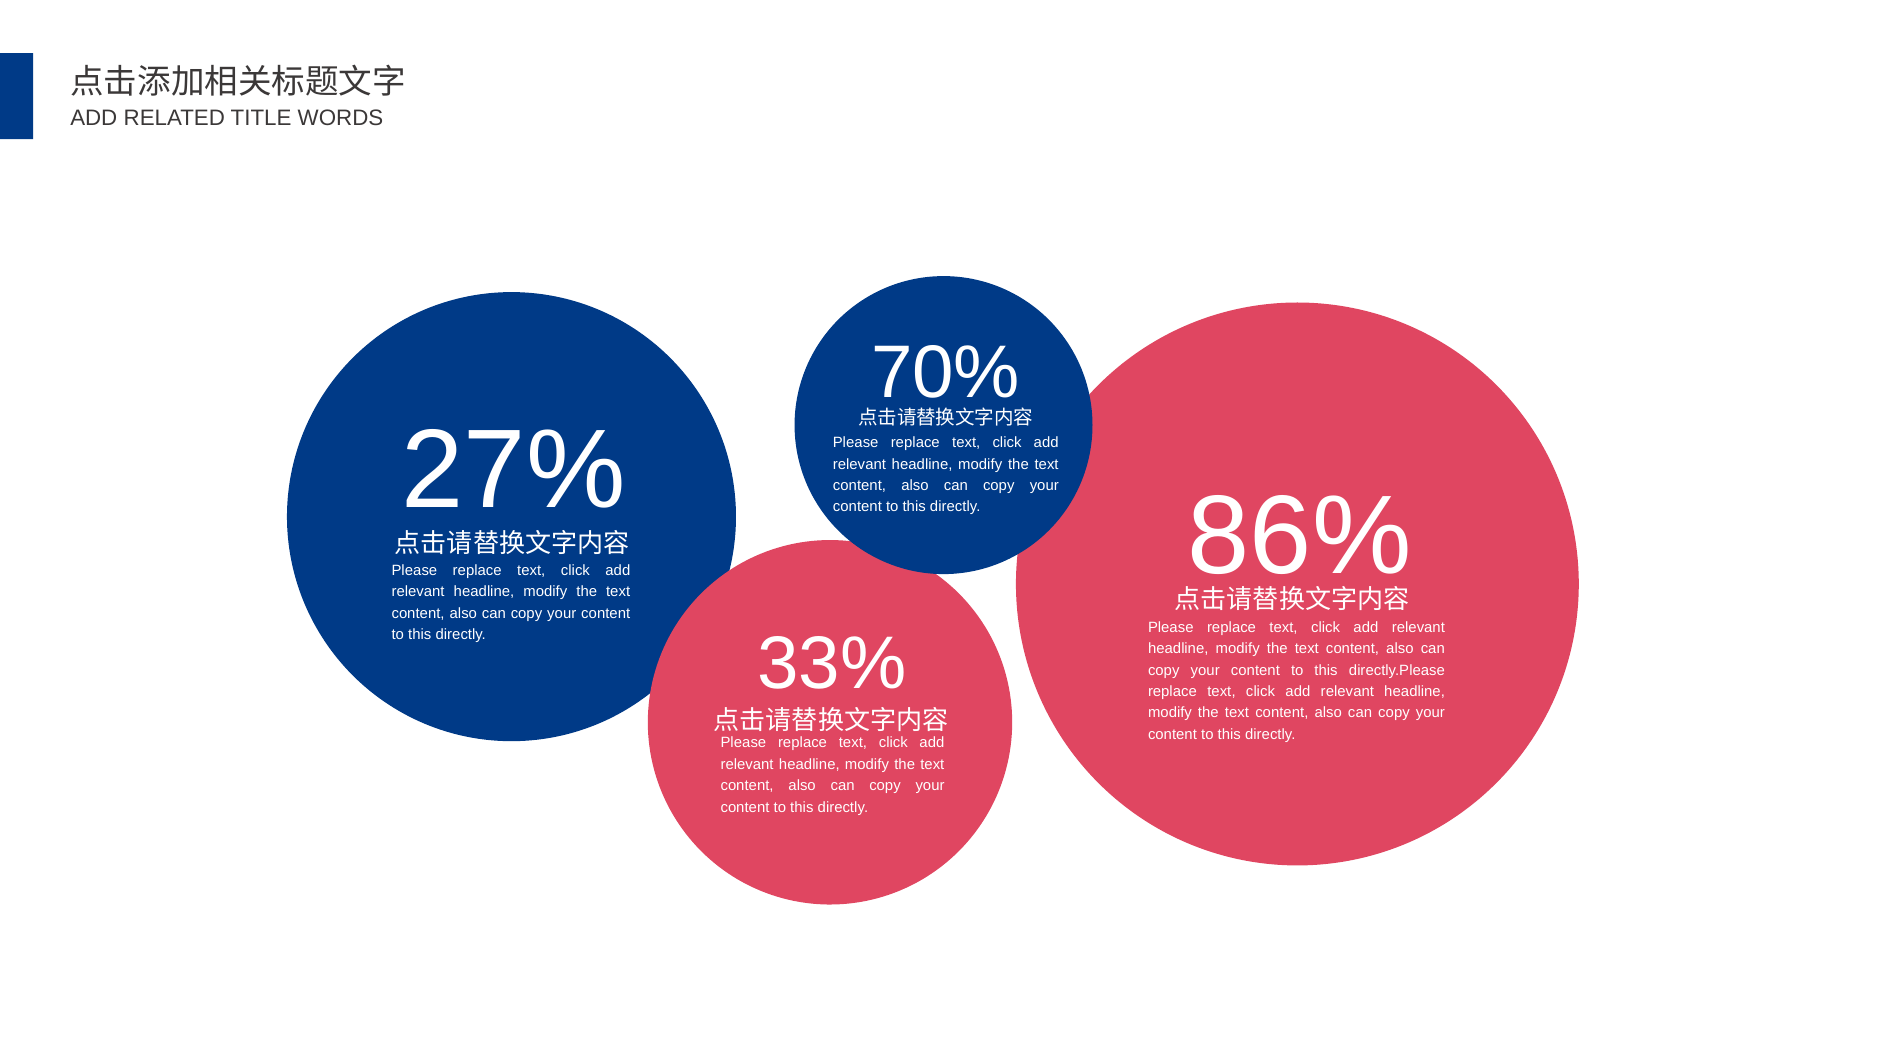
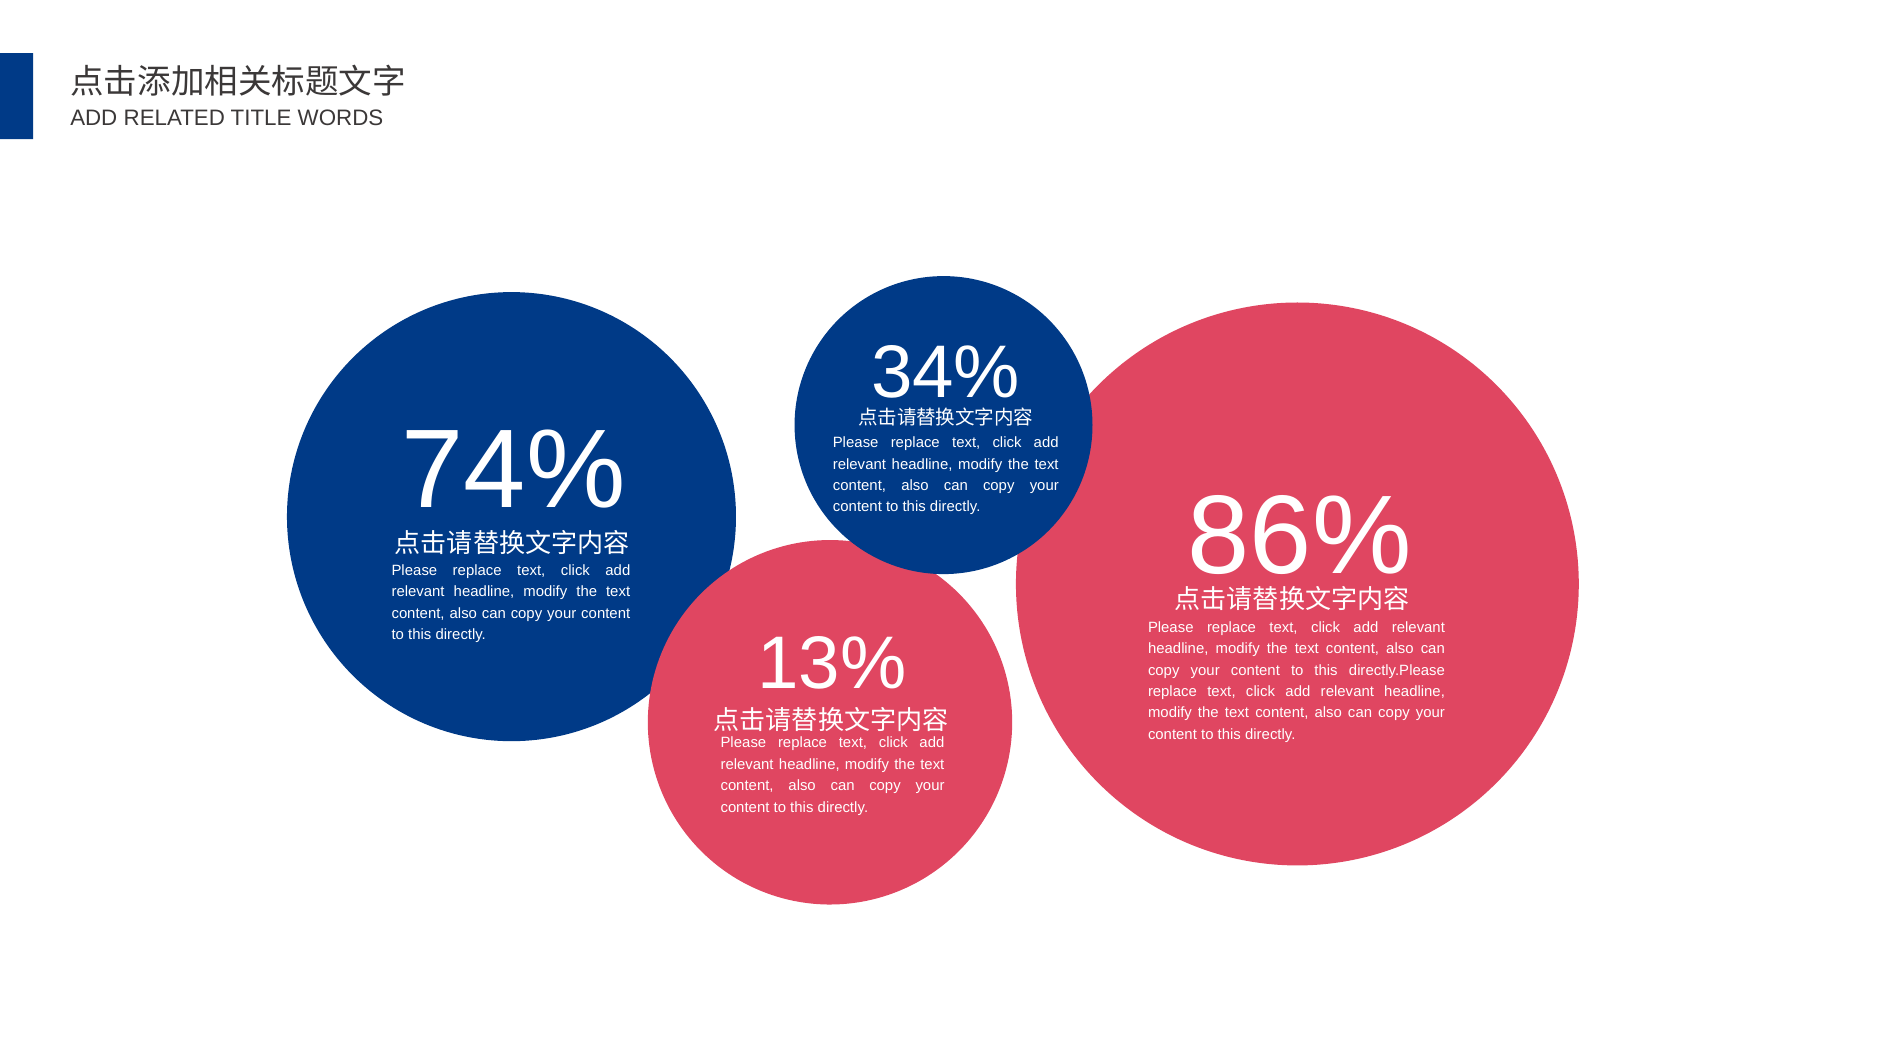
70%: 70% -> 34%
27%: 27% -> 74%
33%: 33% -> 13%
